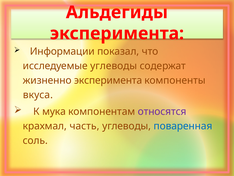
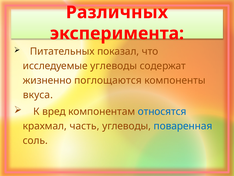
Альдегиды: Альдегиды -> Различных
Информации: Информации -> Питательных
жизненно эксперимента: эксперимента -> поглощаются
мука: мука -> вред
относятся colour: purple -> blue
